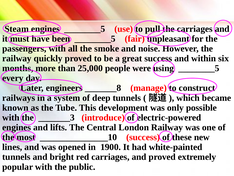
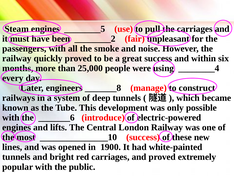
been ________5: ________5 -> ________2
using ________5: ________5 -> ________4
_______3: _______3 -> _______6
